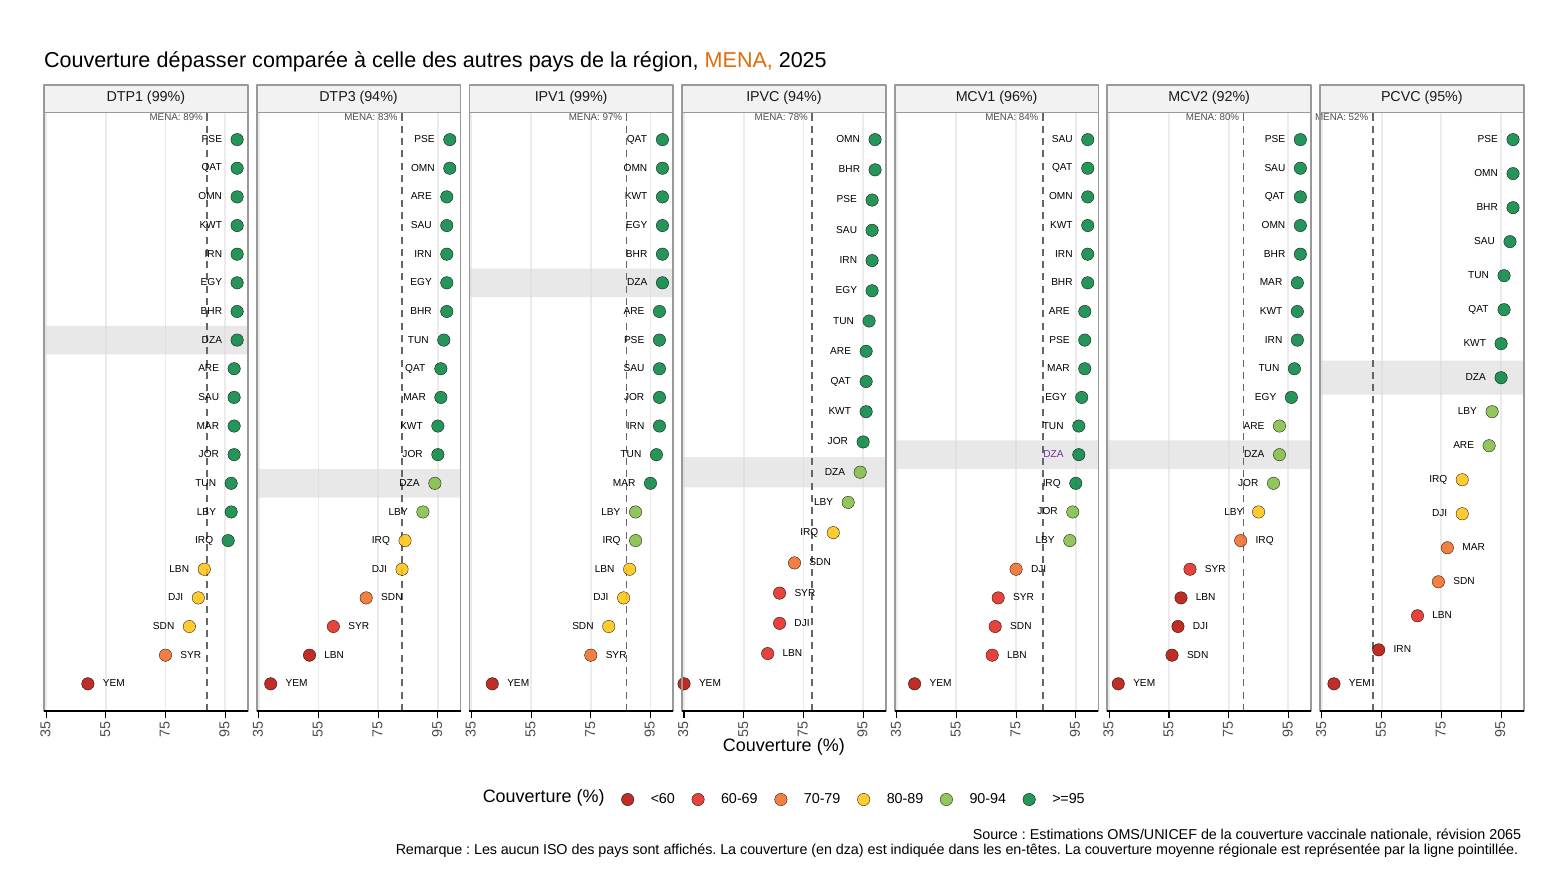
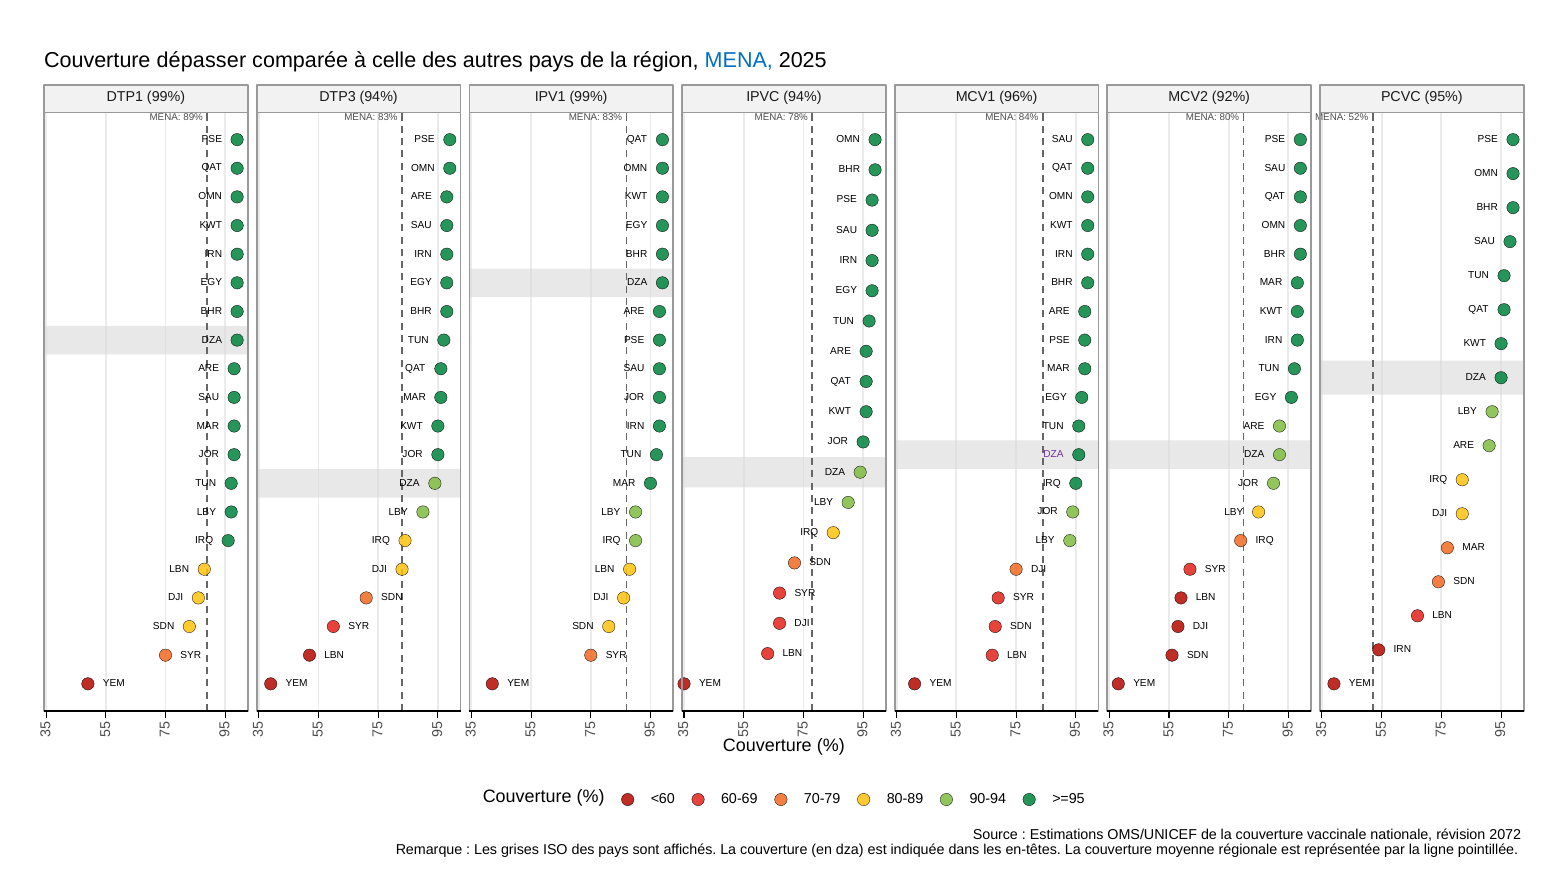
MENA at (739, 61) colour: orange -> blue
97% at (612, 117): 97% -> 83%
2065: 2065 -> 2072
aucun: aucun -> grises
